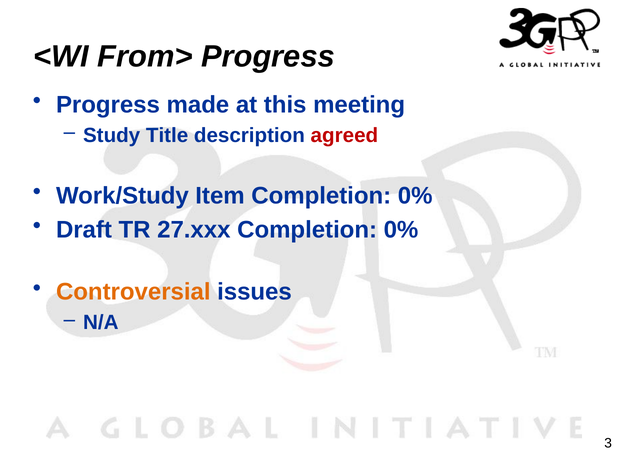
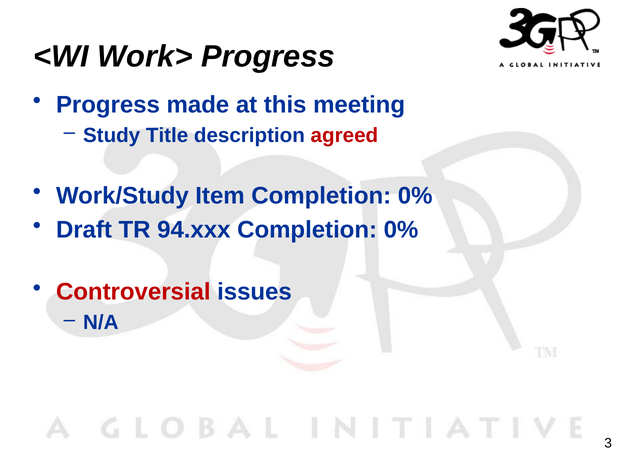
From>: From> -> Work>
27.xxx: 27.xxx -> 94.xxx
Controversial colour: orange -> red
